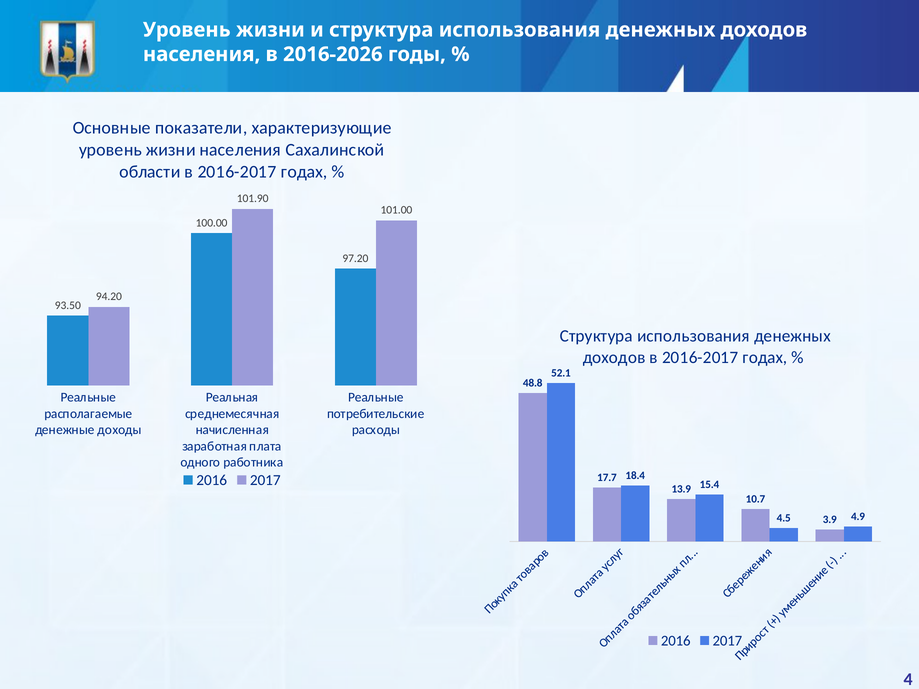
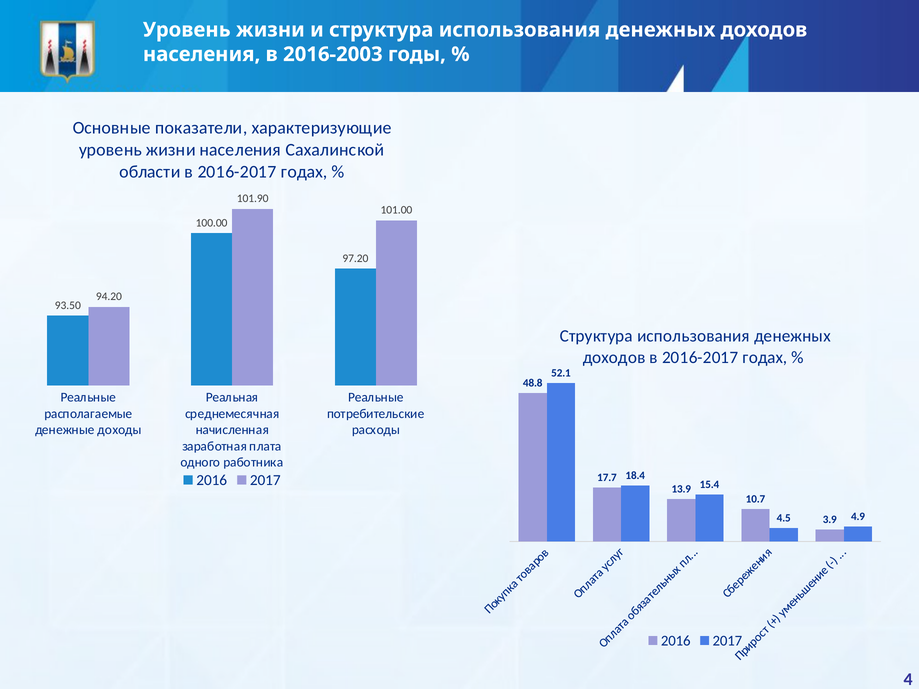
2016-2026: 2016-2026 -> 2016-2003
